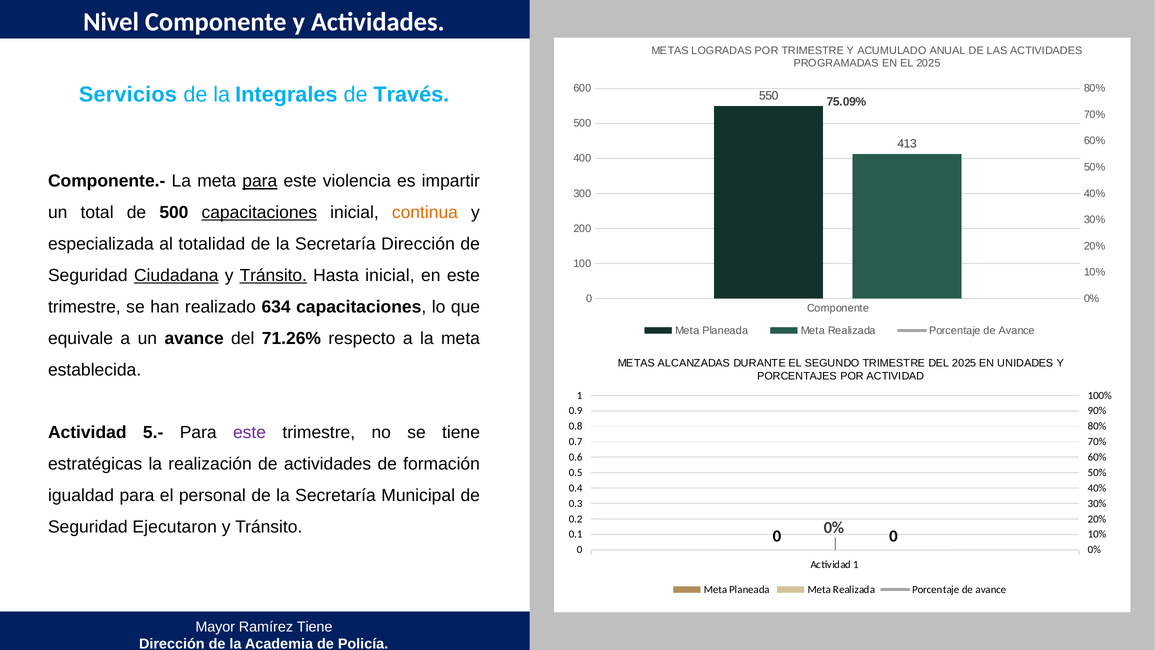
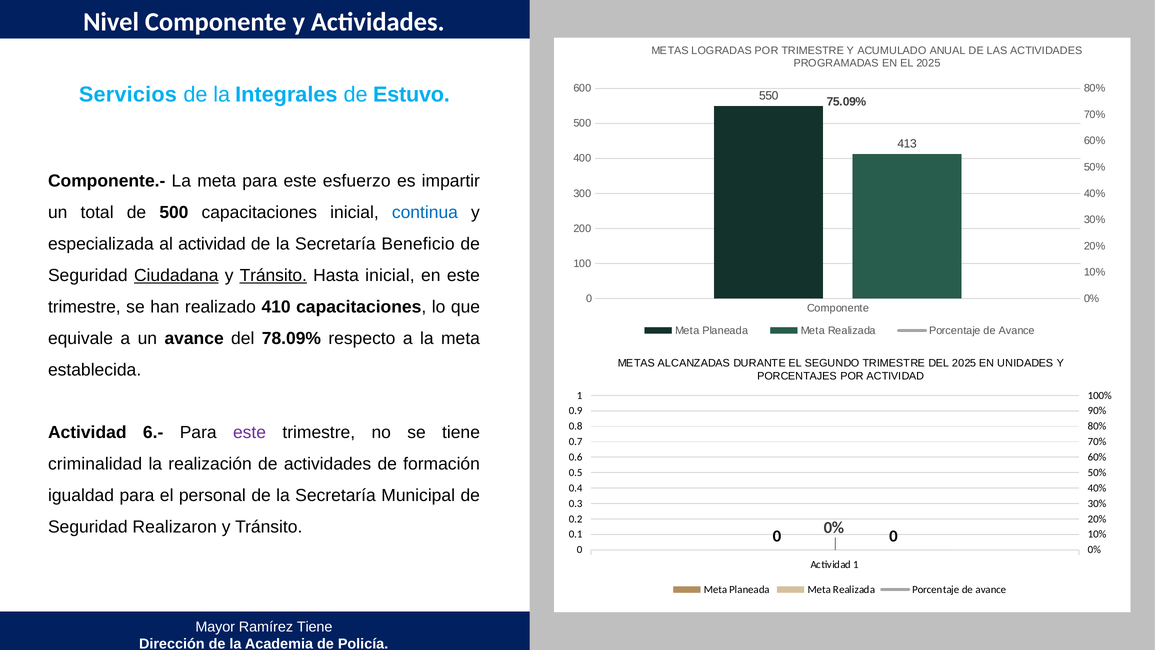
Través: Través -> Estuvo
para at (260, 181) underline: present -> none
violencia: violencia -> esfuerzo
capacitaciones at (259, 213) underline: present -> none
continua colour: orange -> blue
al totalidad: totalidad -> actividad
Secretaría Dirección: Dirección -> Beneficio
634: 634 -> 410
71.26%: 71.26% -> 78.09%
5.-: 5.- -> 6.-
estratégicas: estratégicas -> criminalidad
Ejecutaron: Ejecutaron -> Realizaron
